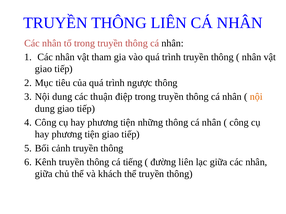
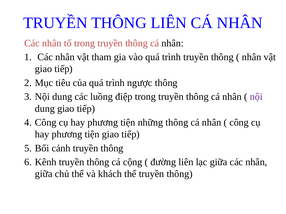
thuận: thuận -> luồng
nội at (256, 97) colour: orange -> purple
tiếng: tiếng -> cộng
